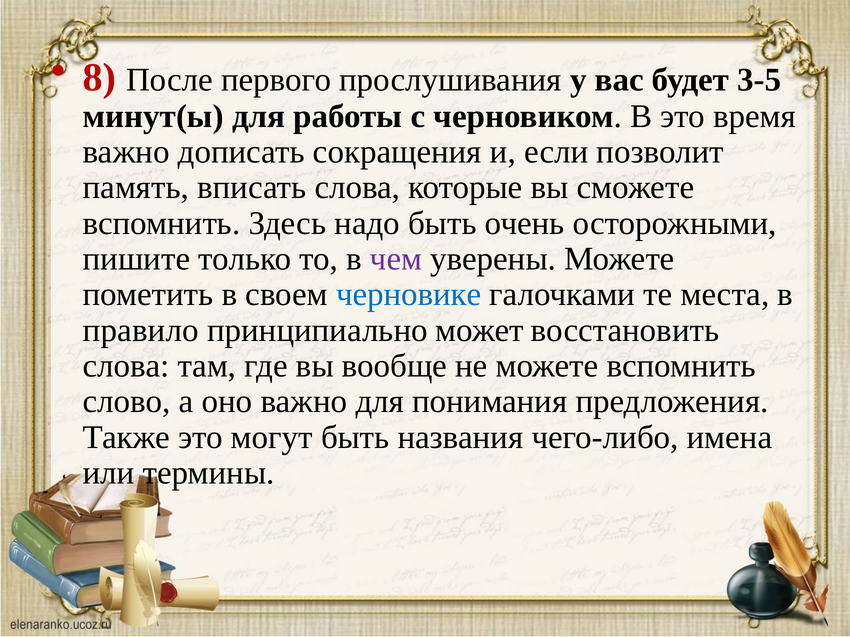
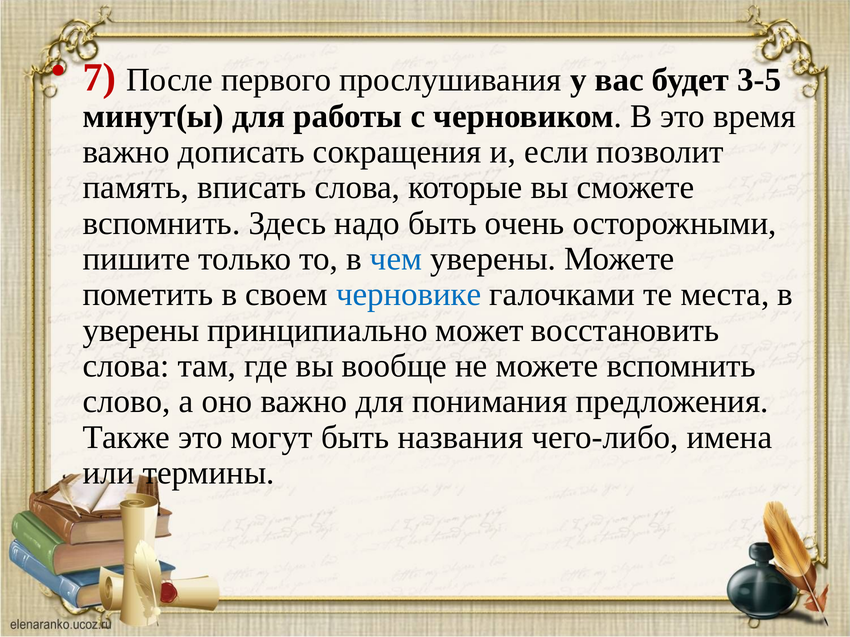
8: 8 -> 7
чем colour: purple -> blue
правило at (141, 330): правило -> уверены
